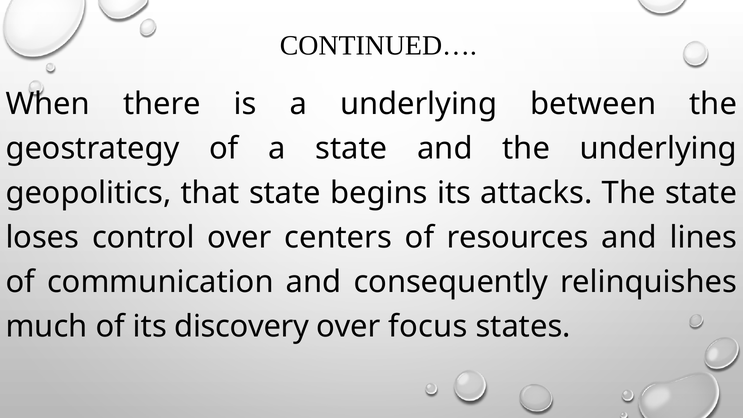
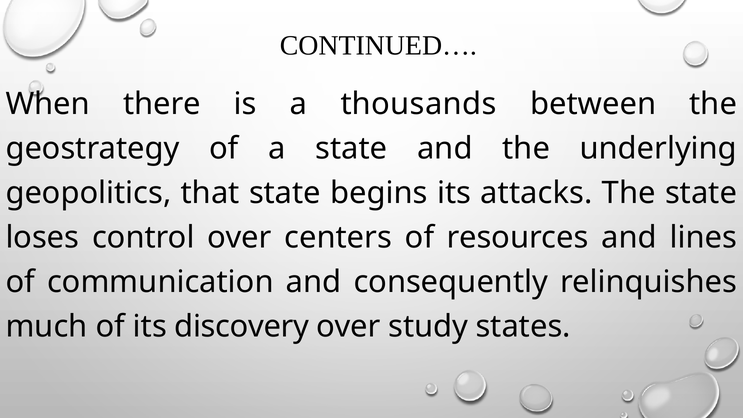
a underlying: underlying -> thousands
focus: focus -> study
